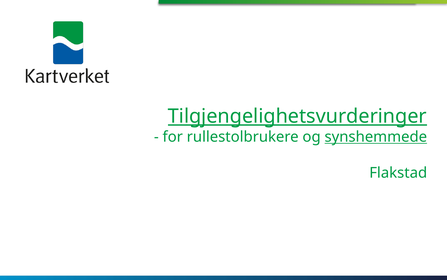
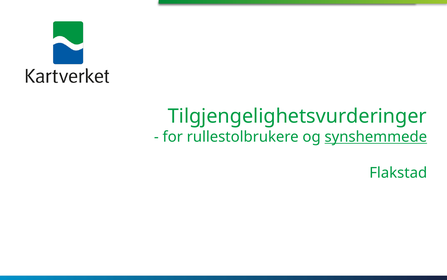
Tilgjengelighetsvurderinger underline: present -> none
